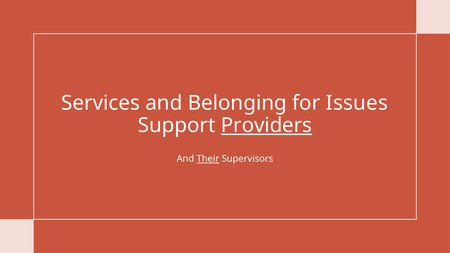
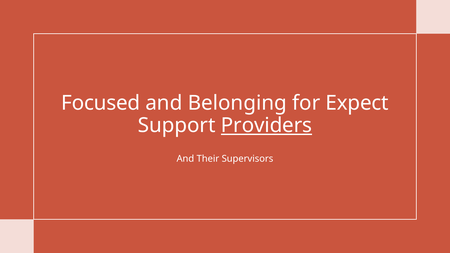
Services: Services -> Focused
Issues: Issues -> Expect
Their underline: present -> none
